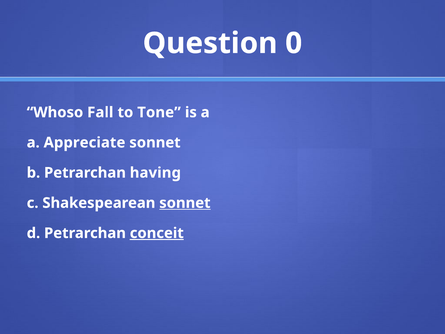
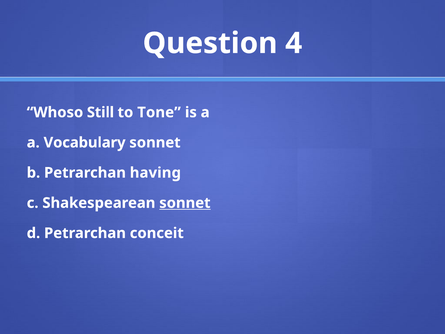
0: 0 -> 4
Fall: Fall -> Still
Appreciate: Appreciate -> Vocabulary
conceit underline: present -> none
